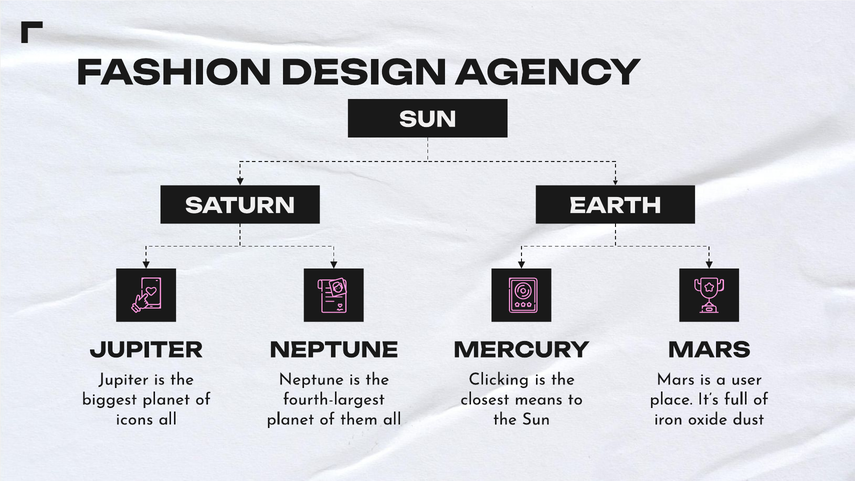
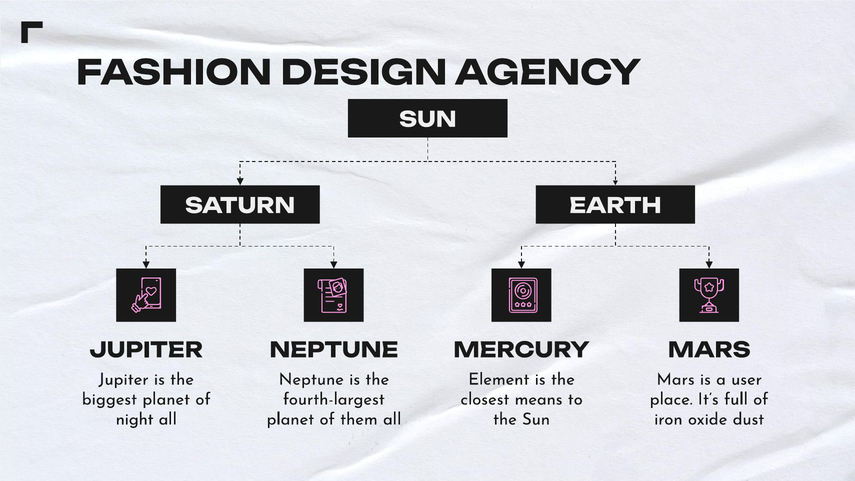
Clicking: Clicking -> Element
icons: icons -> night
